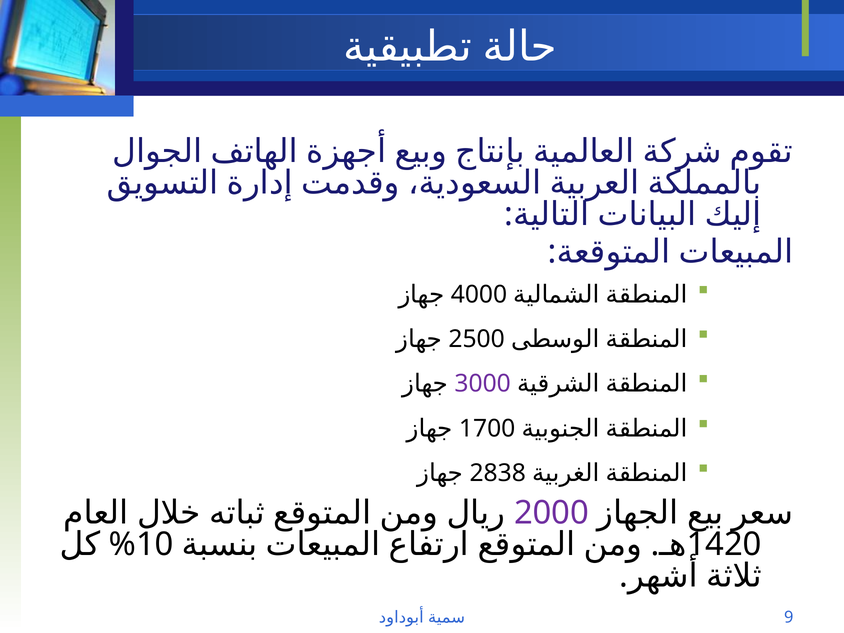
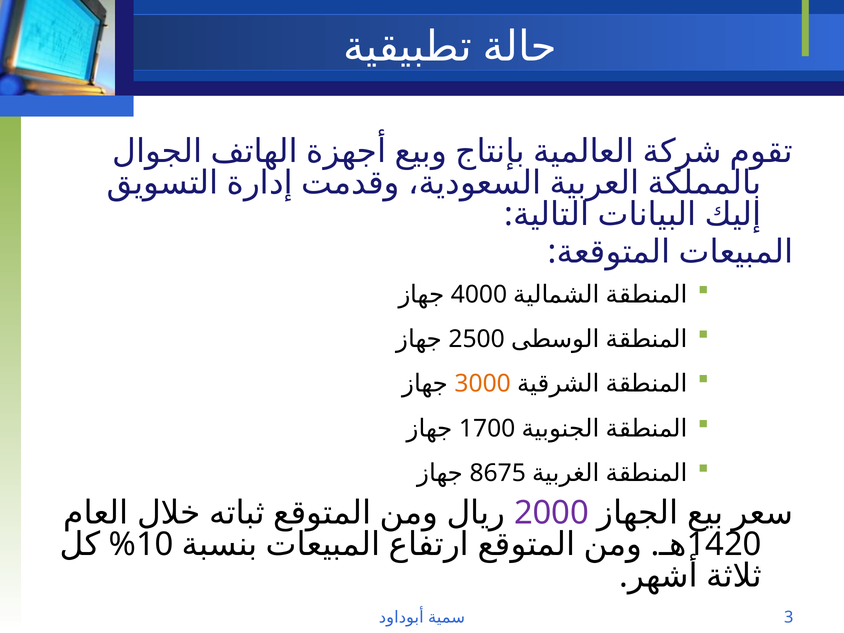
3000 colour: purple -> orange
2838: 2838 -> 8675
9: 9 -> 3
